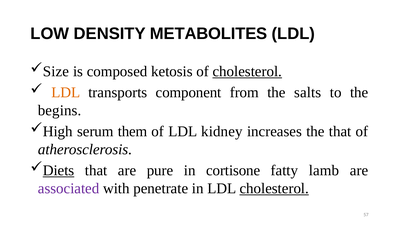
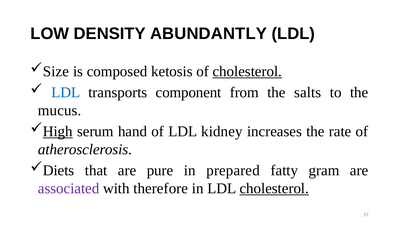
METABOLITES: METABOLITES -> ABUNDANTLY
LDL at (66, 92) colour: orange -> blue
begins: begins -> mucus
High underline: none -> present
them: them -> hand
the that: that -> rate
Diets underline: present -> none
cortisone: cortisone -> prepared
lamb: lamb -> gram
penetrate: penetrate -> therefore
